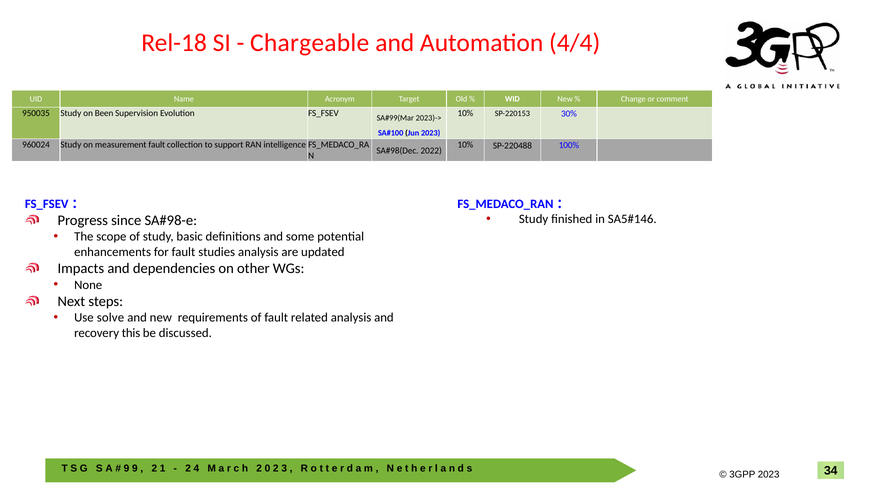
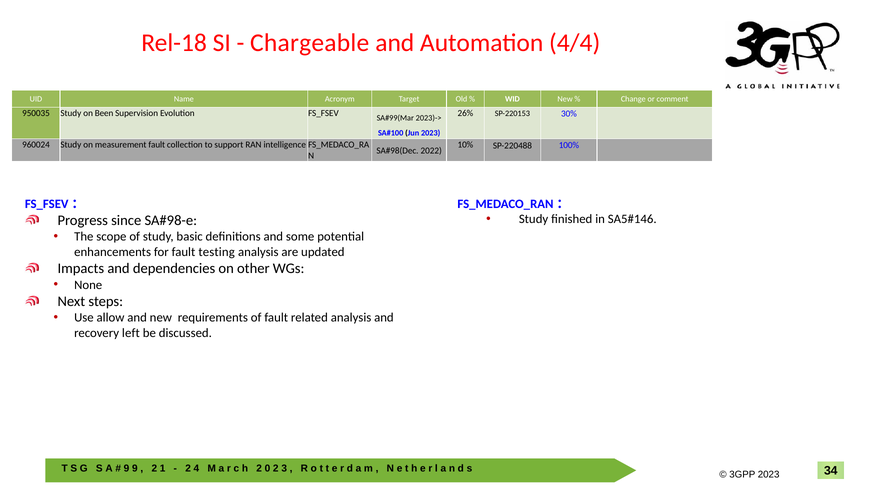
10% at (465, 113): 10% -> 26%
studies: studies -> testing
solve: solve -> allow
this: this -> left
